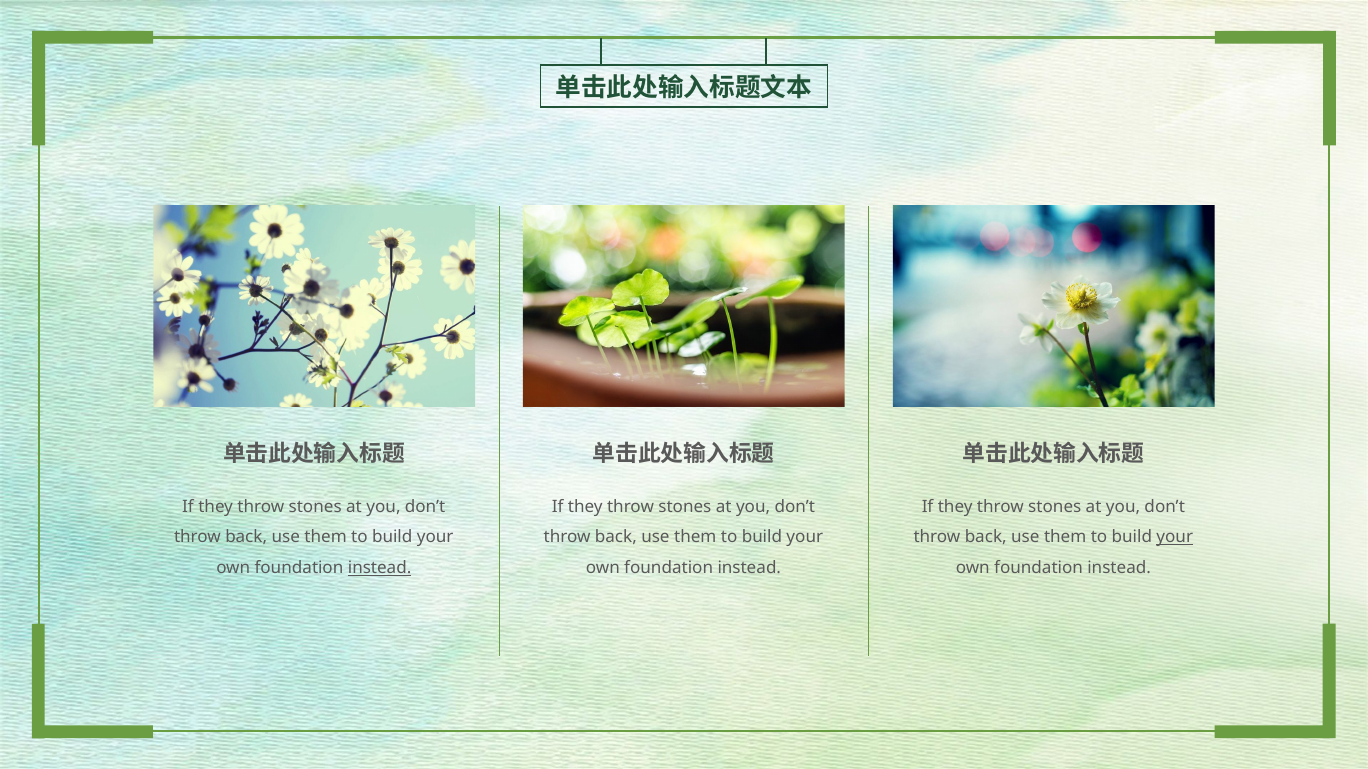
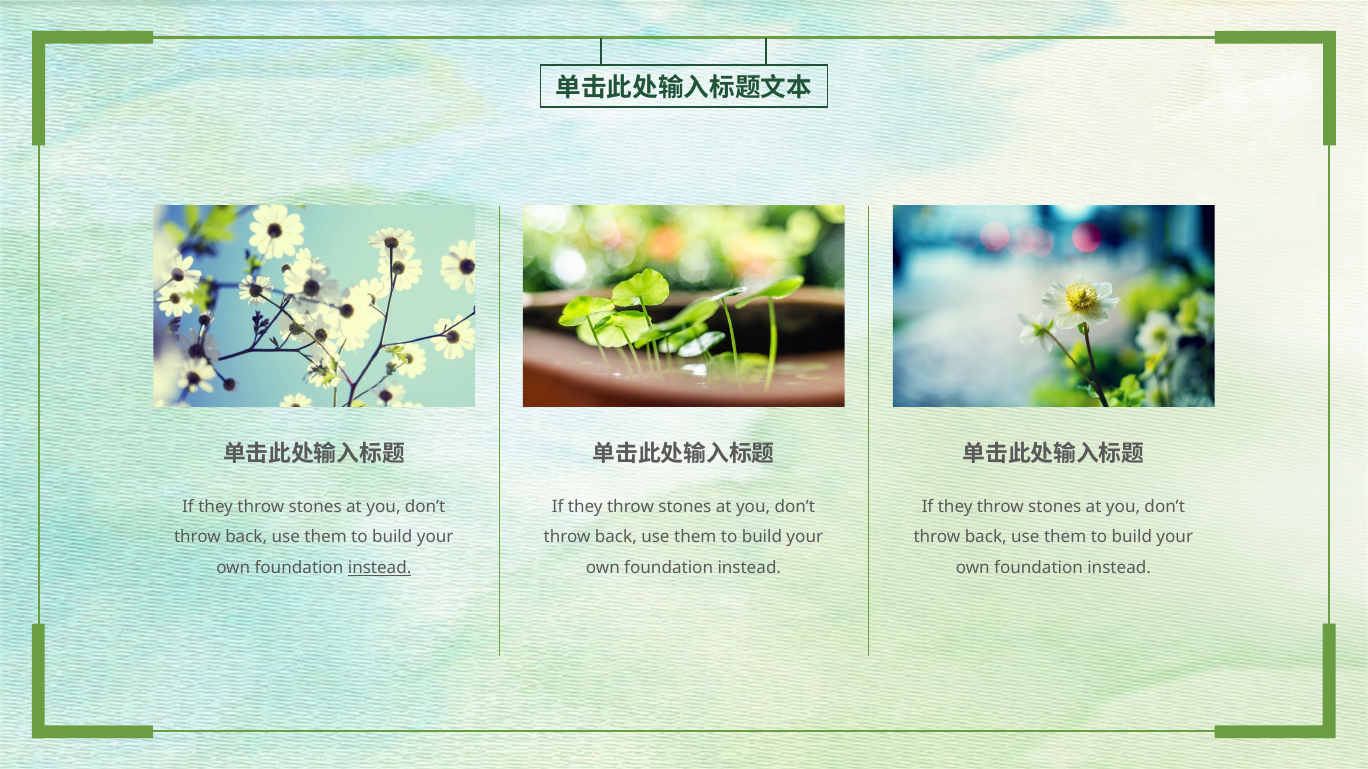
your at (1175, 538) underline: present -> none
